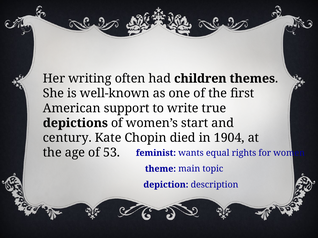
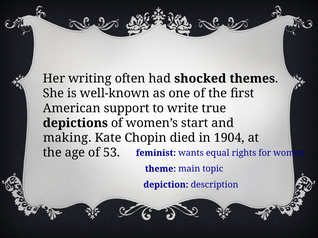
children: children -> shocked
century: century -> making
